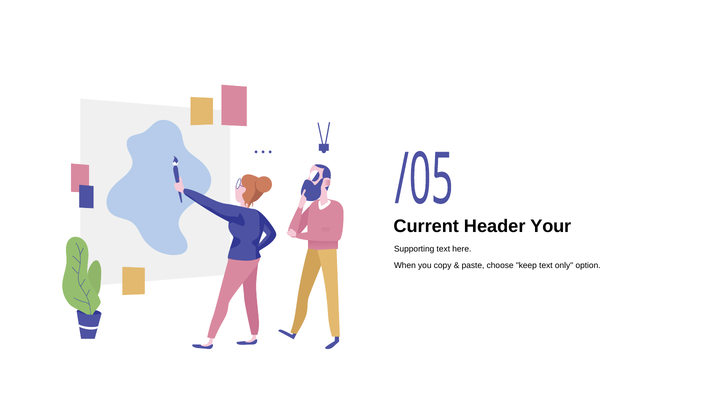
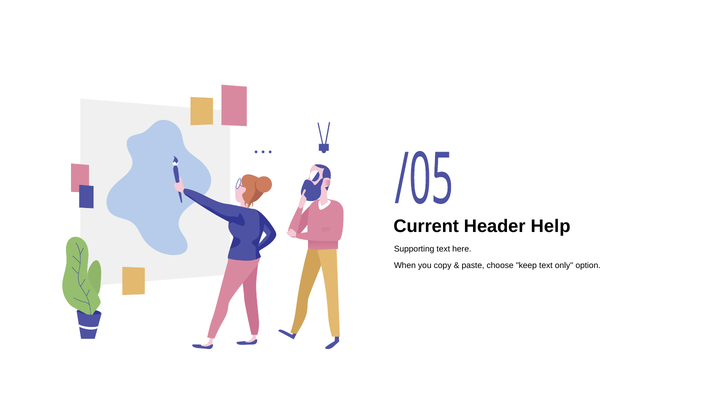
Your: Your -> Help
